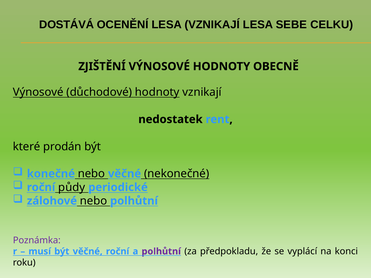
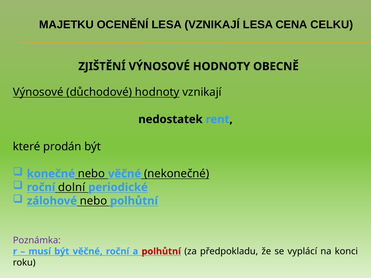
DOSTÁVÁ: DOSTÁVÁ -> MAJETKU
SEBE: SEBE -> CENA
půdy: půdy -> dolní
polhůtní at (161, 252) colour: purple -> red
